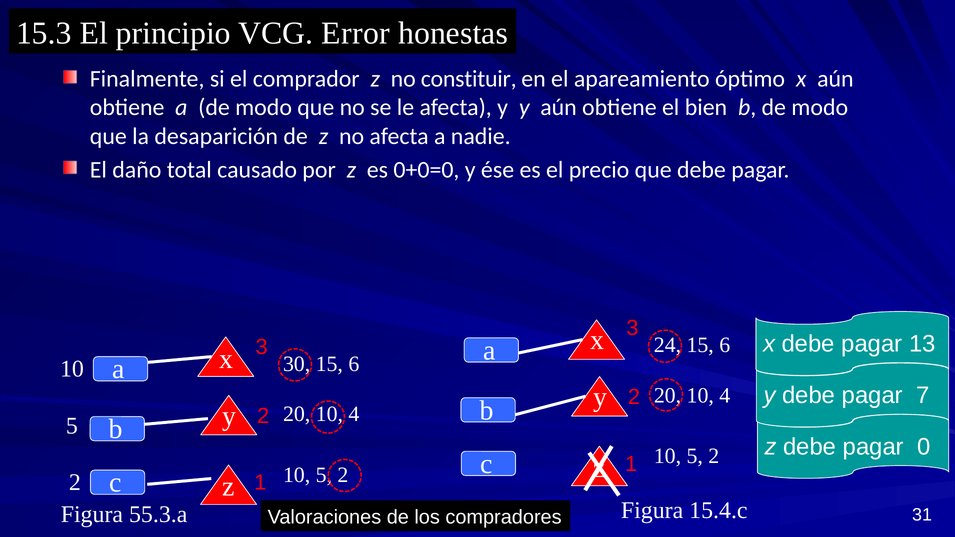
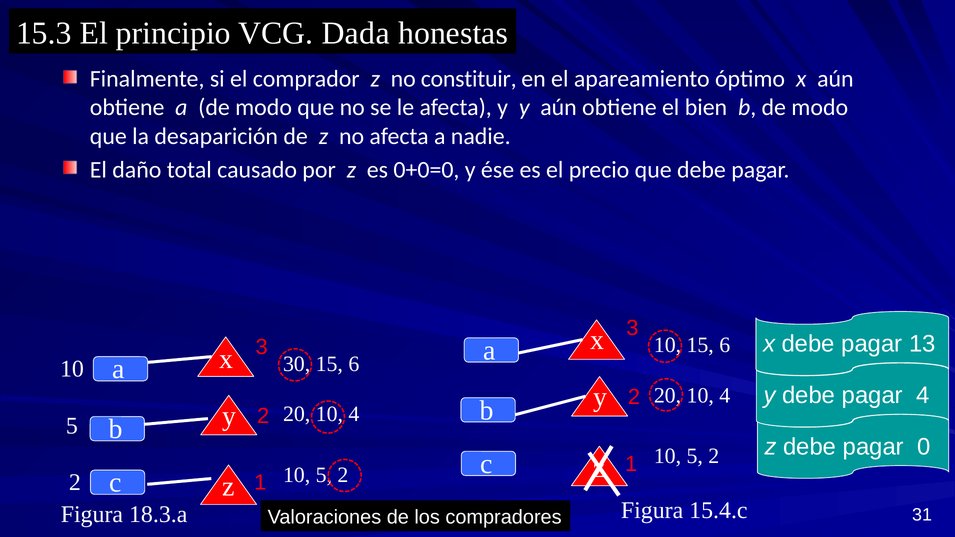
Error: Error -> Dada
24 at (668, 345): 24 -> 10
pagar 7: 7 -> 4
55.3.a: 55.3.a -> 18.3.a
